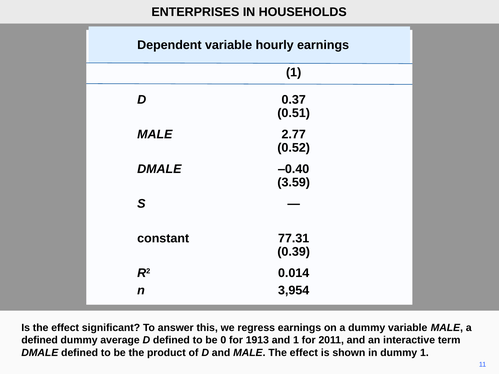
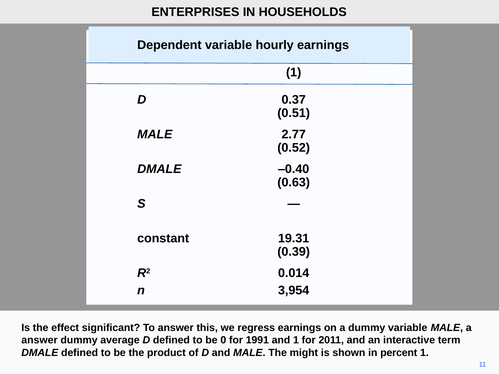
3.59: 3.59 -> 0.63
77.31: 77.31 -> 19.31
defined at (40, 340): defined -> answer
1913: 1913 -> 1991
MALE The effect: effect -> might
in dummy: dummy -> percent
